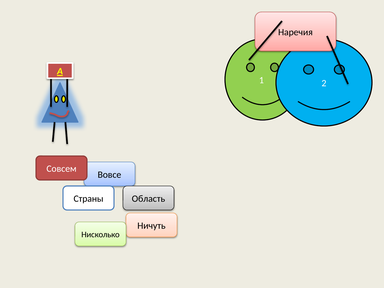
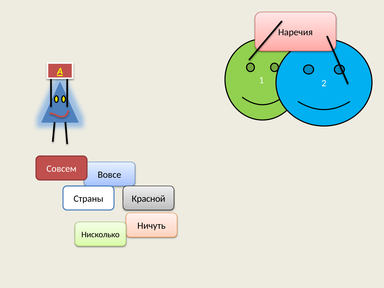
Область: Область -> Красной
